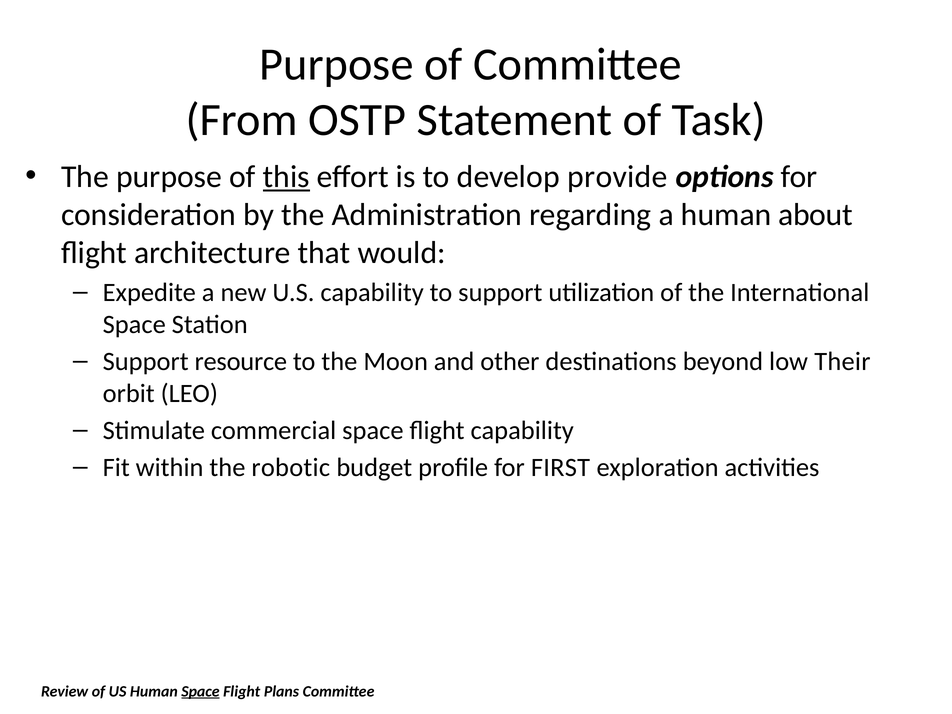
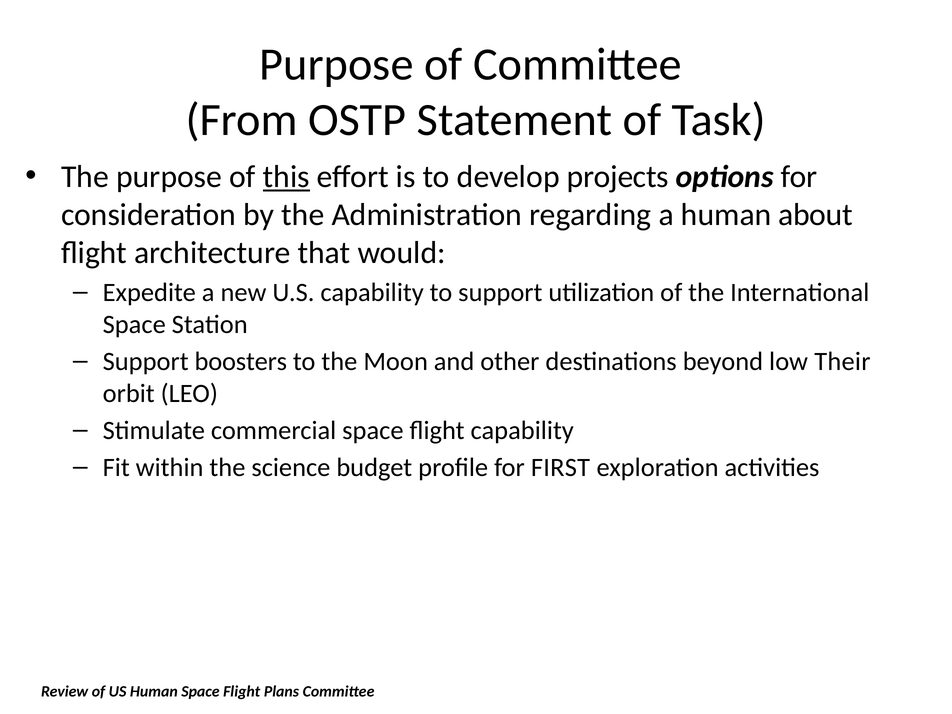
provide: provide -> projects
resource: resource -> boosters
robotic: robotic -> science
Space at (200, 691) underline: present -> none
